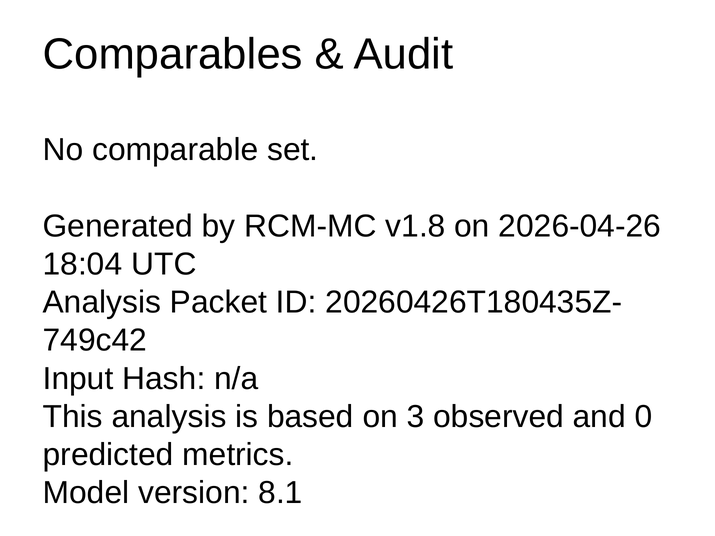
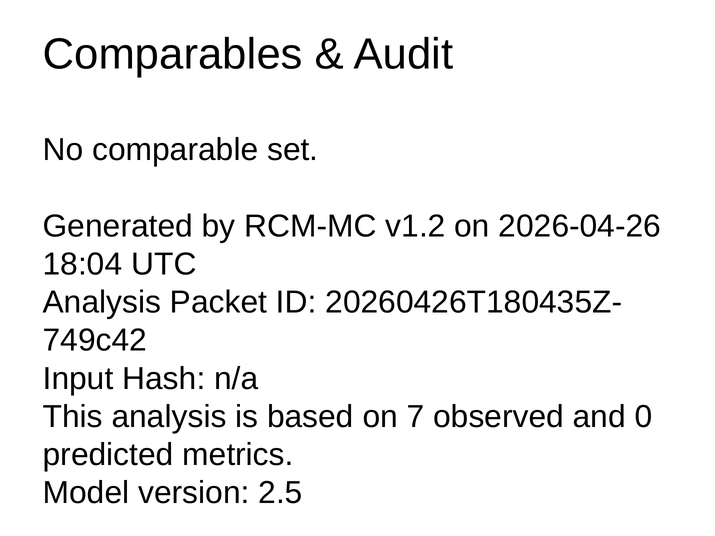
v1.8: v1.8 -> v1.2
3: 3 -> 7
8.1: 8.1 -> 2.5
